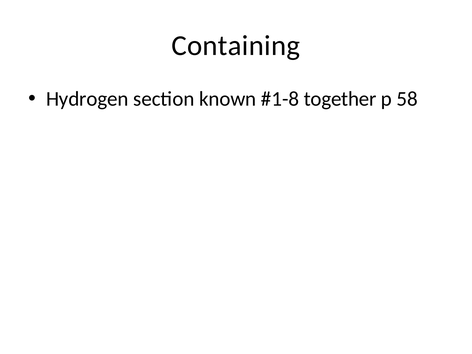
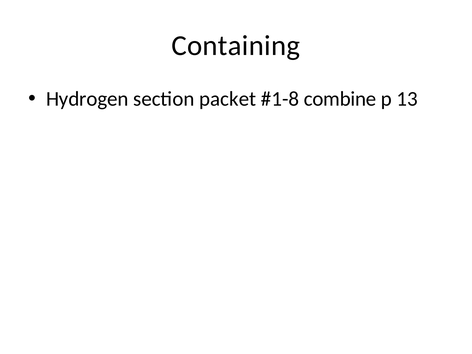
known: known -> packet
together: together -> combine
58: 58 -> 13
